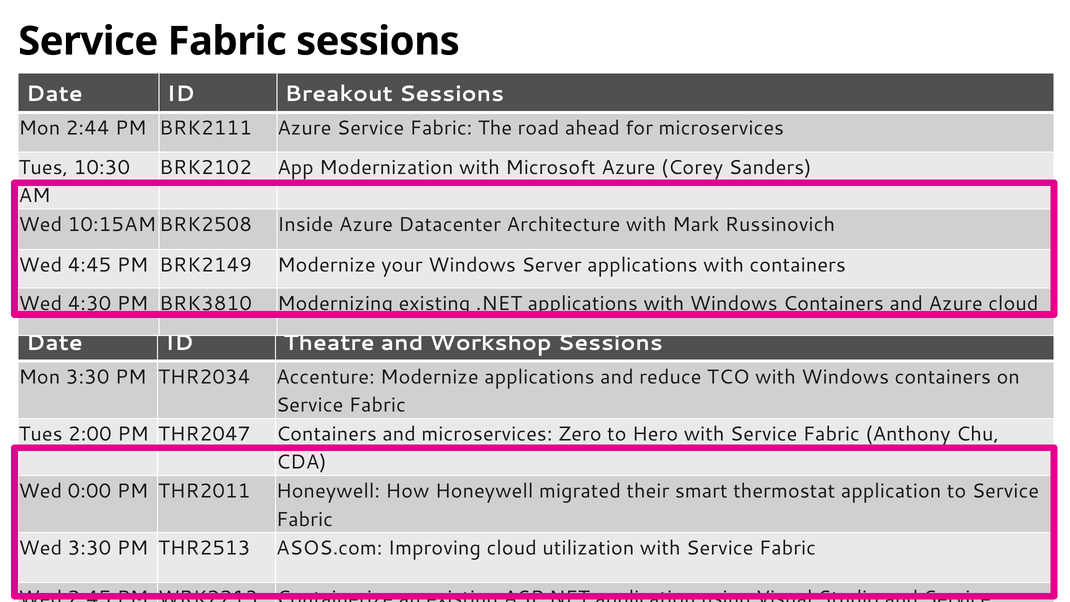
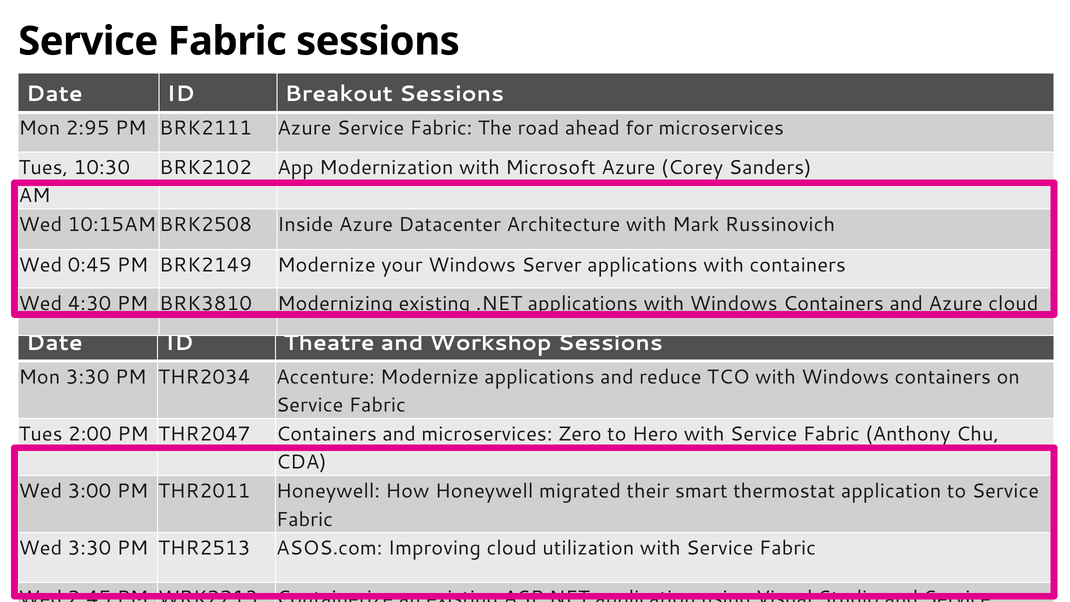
2:44: 2:44 -> 2:95
4:45: 4:45 -> 0:45
0:00: 0:00 -> 3:00
